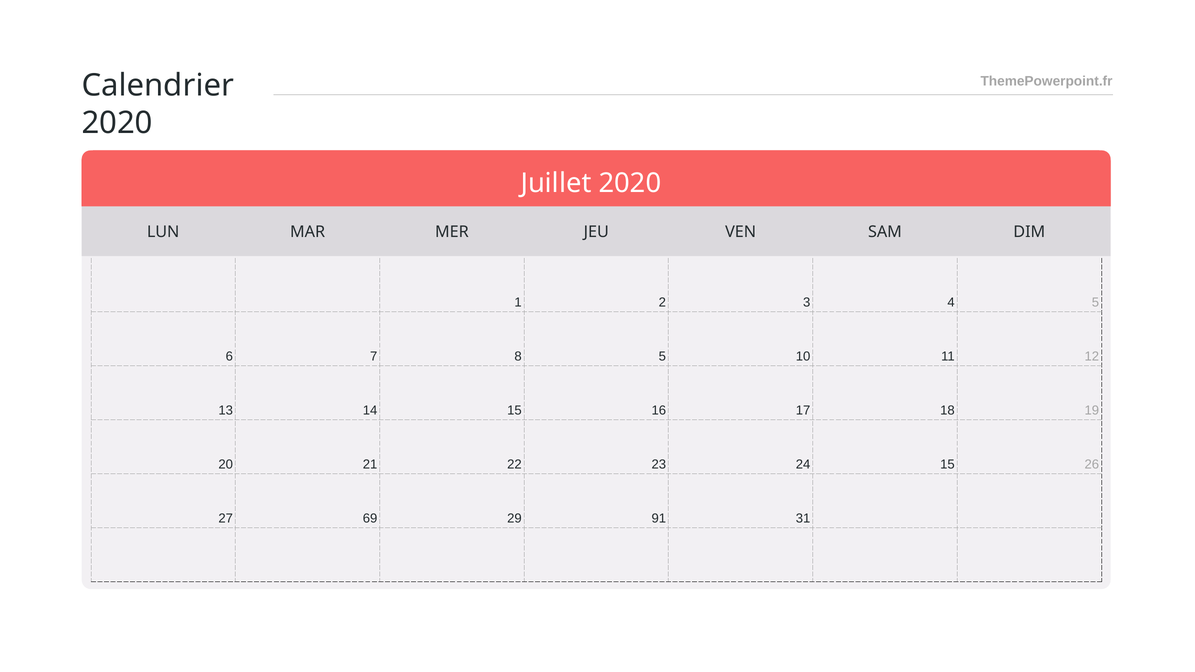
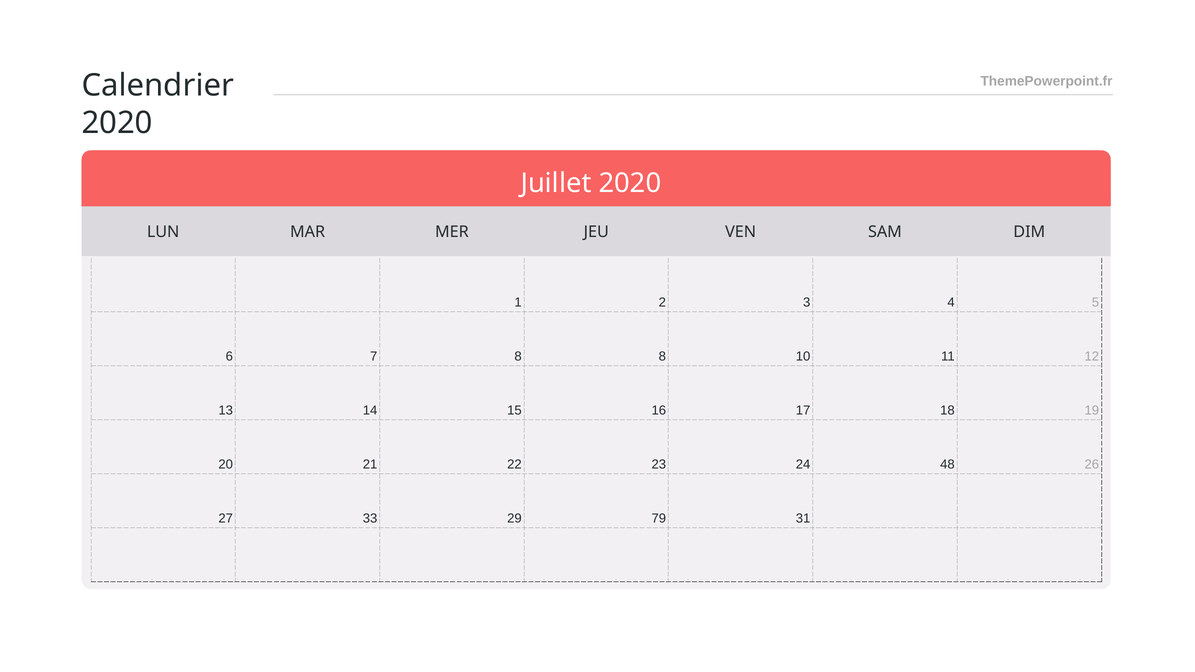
8 5: 5 -> 8
24 15: 15 -> 48
69: 69 -> 33
91: 91 -> 79
